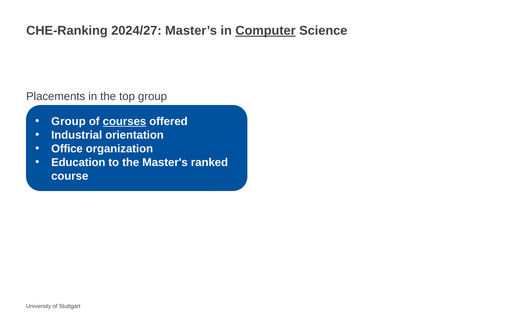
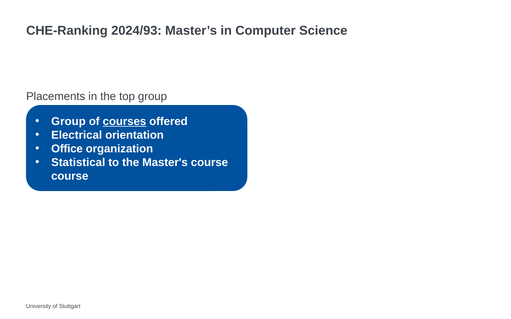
2024/27: 2024/27 -> 2024/93
Computer underline: present -> none
Industrial: Industrial -> Electrical
Education: Education -> Statistical
Master's ranked: ranked -> course
